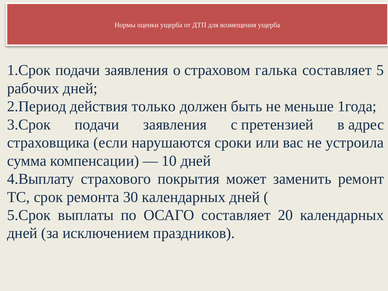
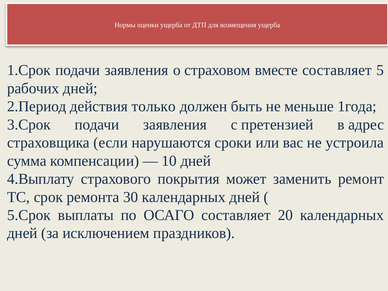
галька: галька -> вместе
